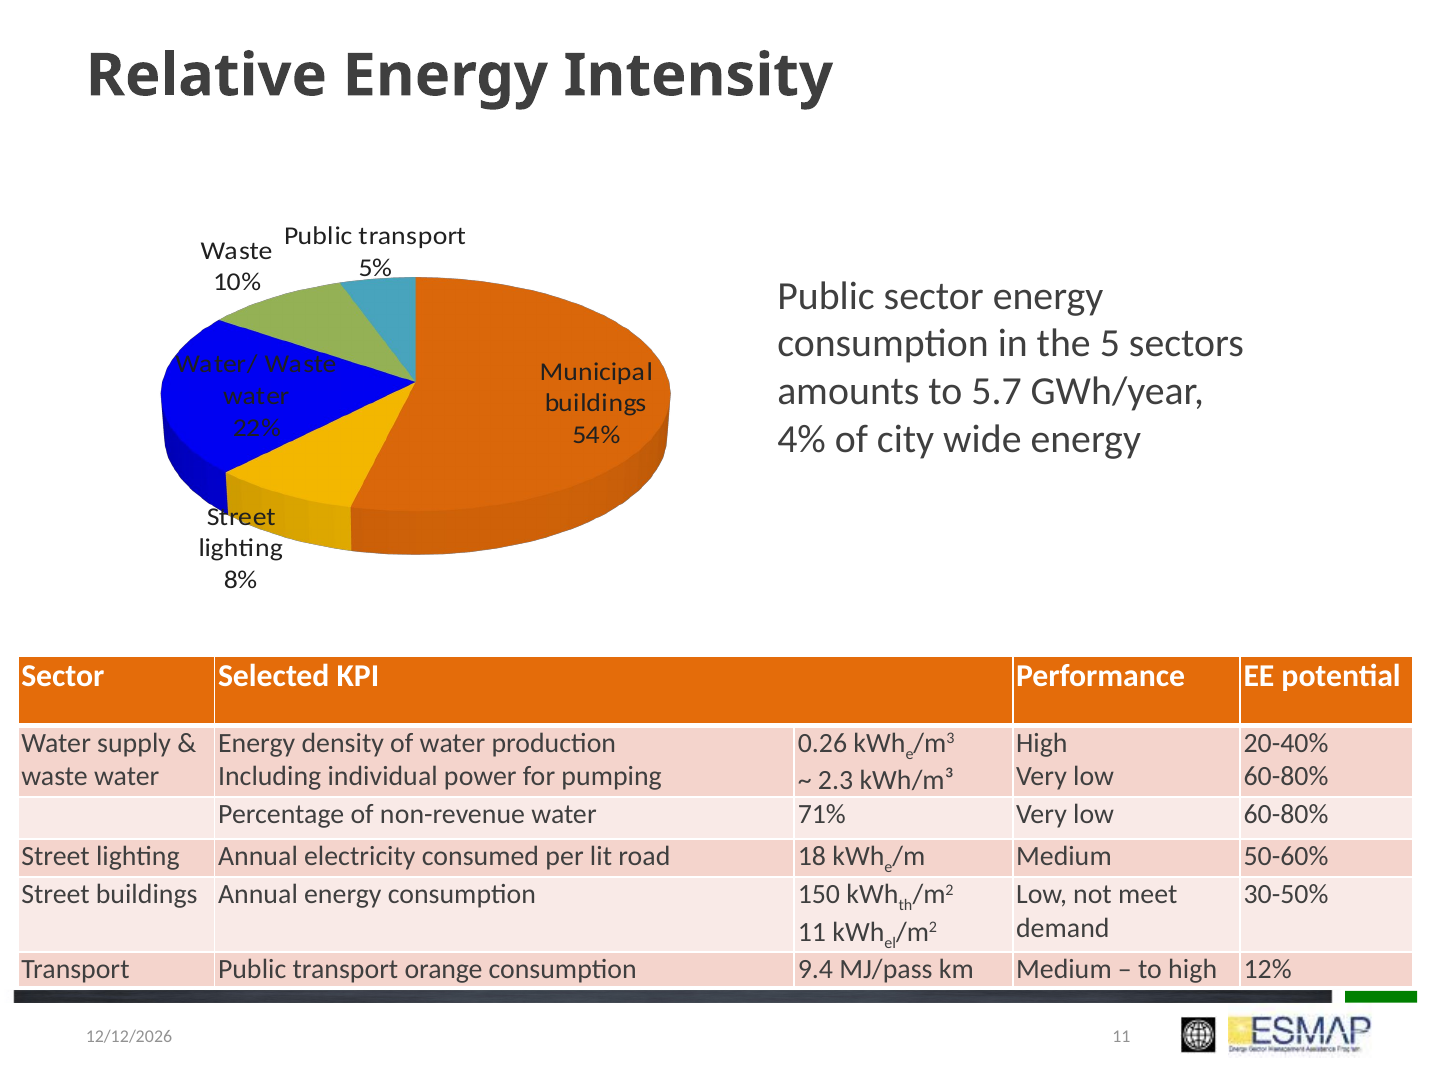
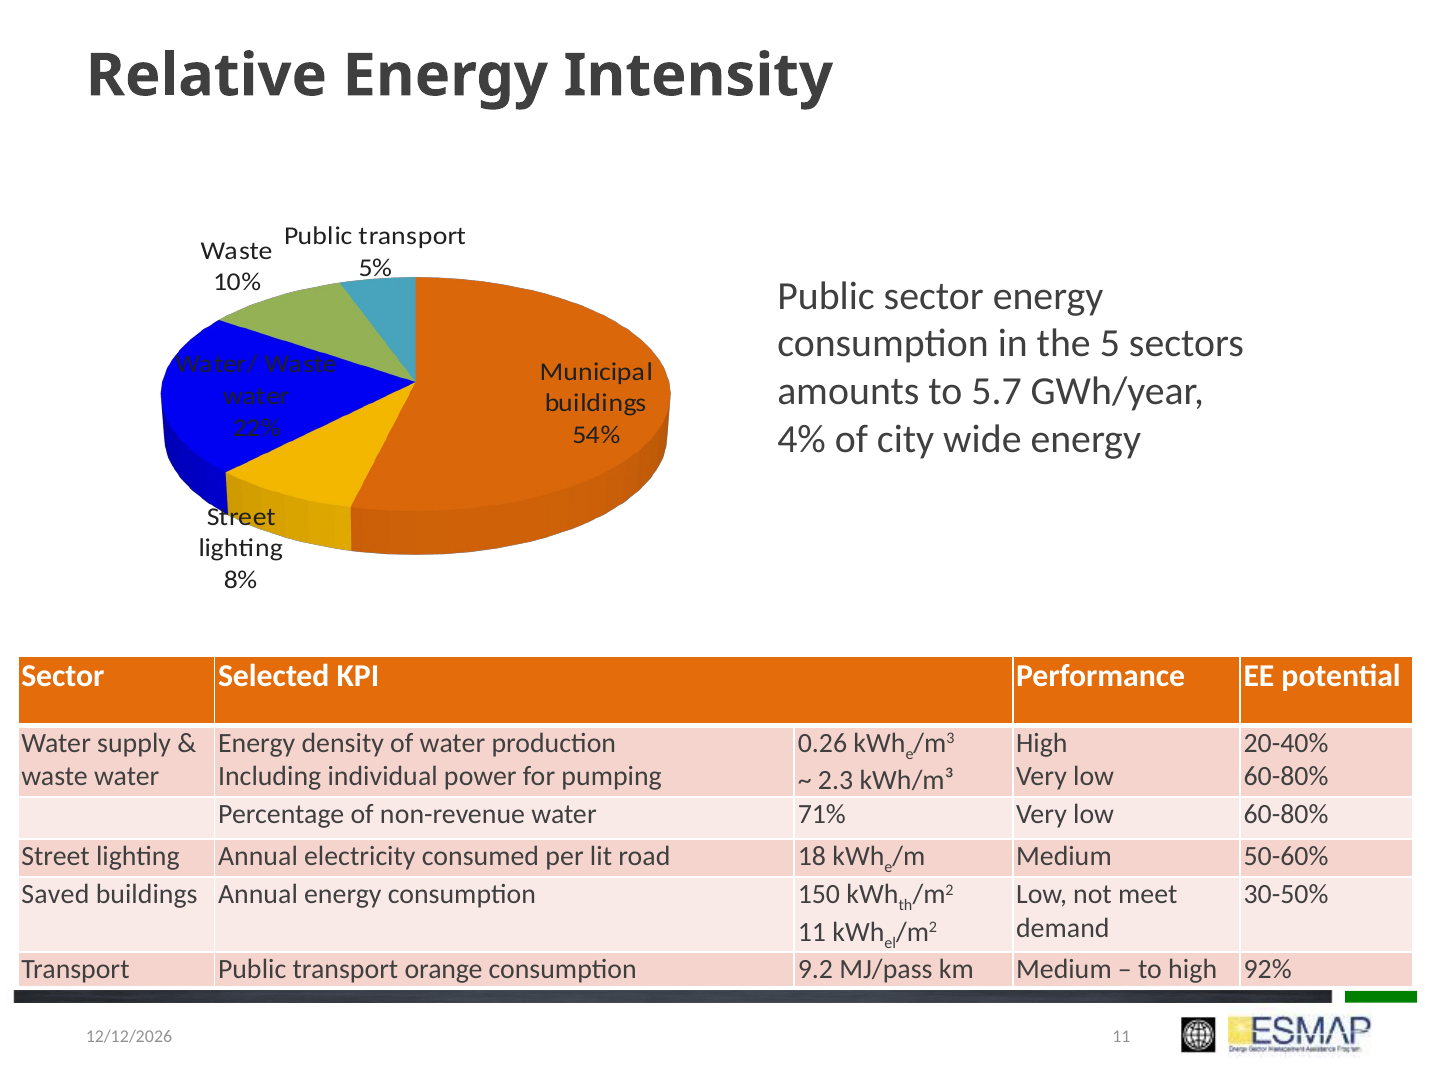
Street at (56, 894): Street -> Saved
9.4: 9.4 -> 9.2
12%: 12% -> 92%
